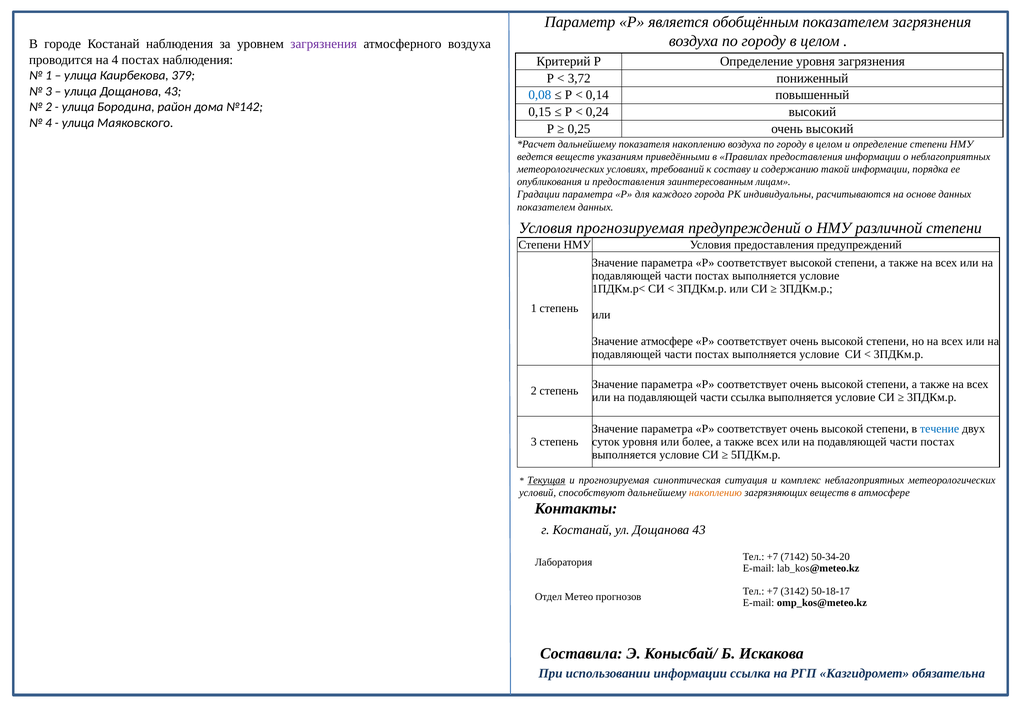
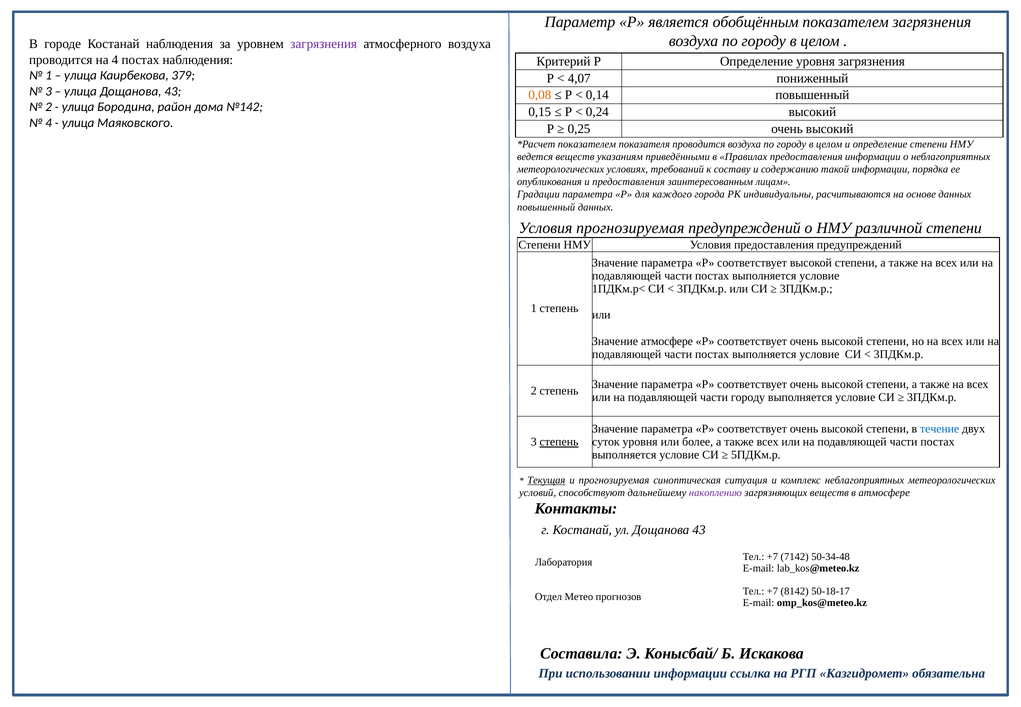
3,72: 3,72 -> 4,07
0,08 colour: blue -> orange
дальнейшему at (587, 144): дальнейшему -> показателем
показателя накоплению: накоплению -> проводится
показателем at (546, 207): показателем -> повышенный
части ссылка: ссылка -> городу
степень at (559, 442) underline: none -> present
накоплению at (715, 493) colour: orange -> purple
50-34-20: 50-34-20 -> 50-34-48
3142: 3142 -> 8142
